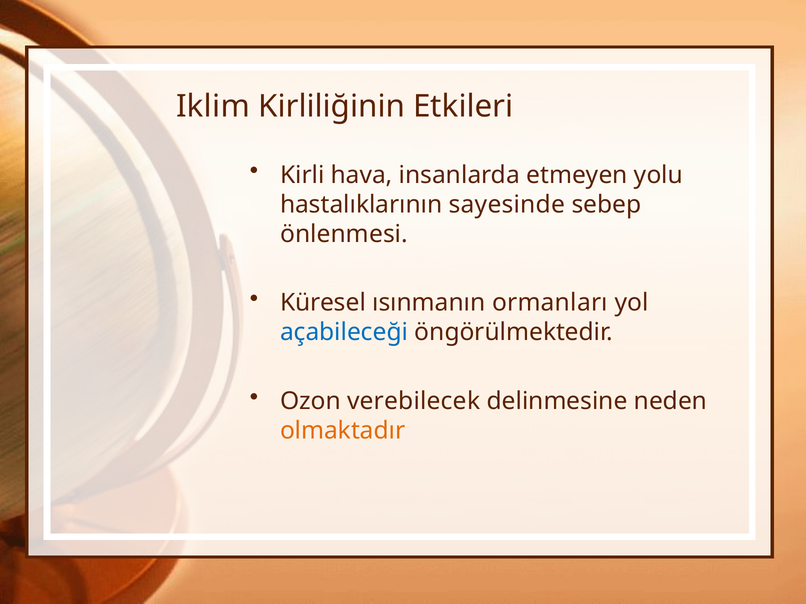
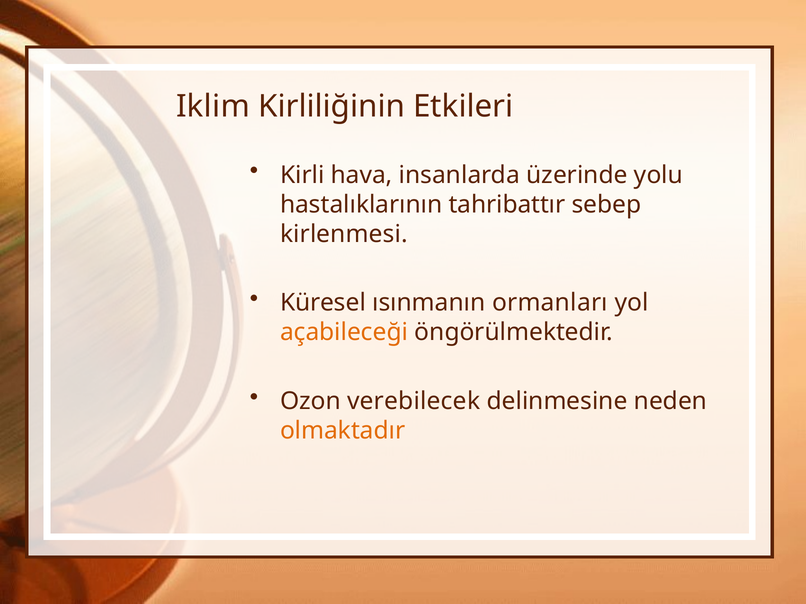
etmeyen: etmeyen -> üzerinde
sayesinde: sayesinde -> tahribattır
önlenmesi: önlenmesi -> kirlenmesi
açabileceği colour: blue -> orange
